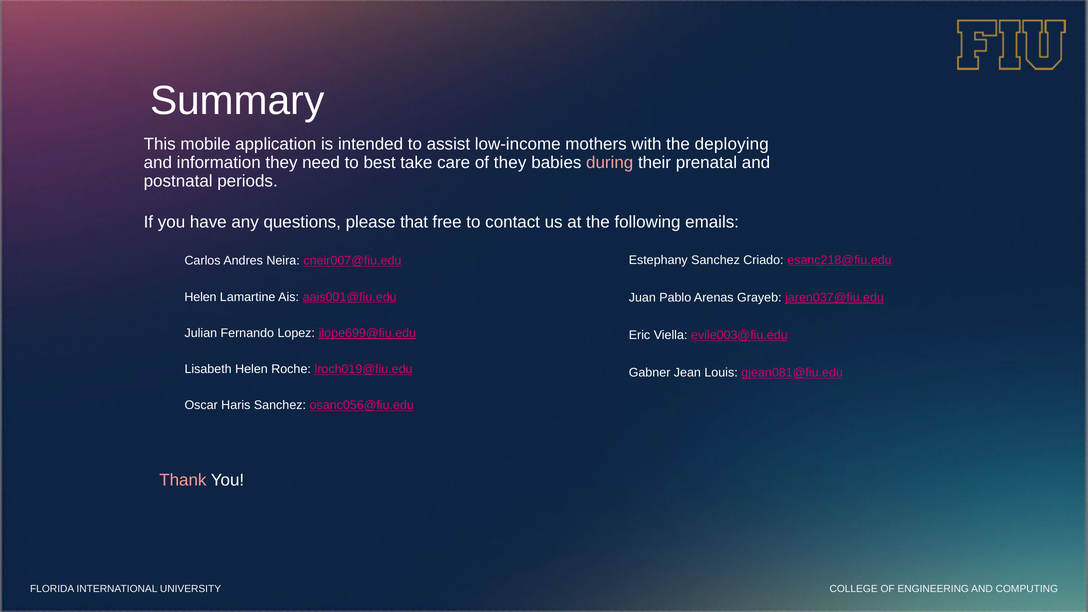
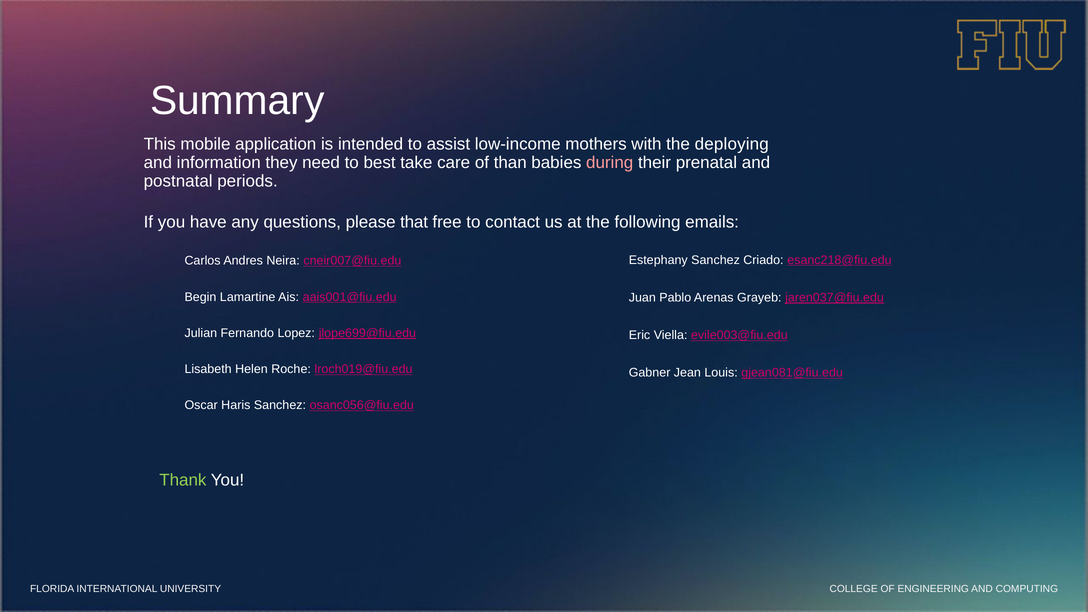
of they: they -> than
Helen at (201, 297): Helen -> Begin
Thank colour: pink -> light green
